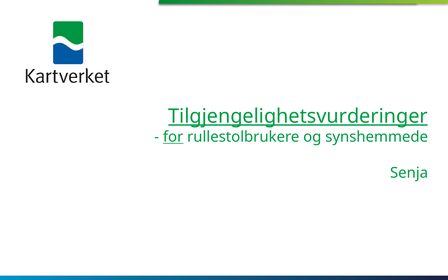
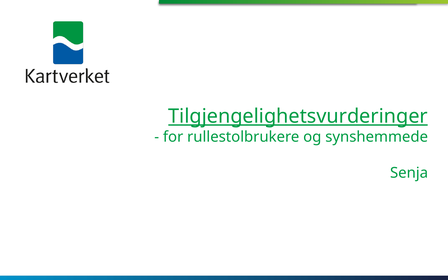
for underline: present -> none
